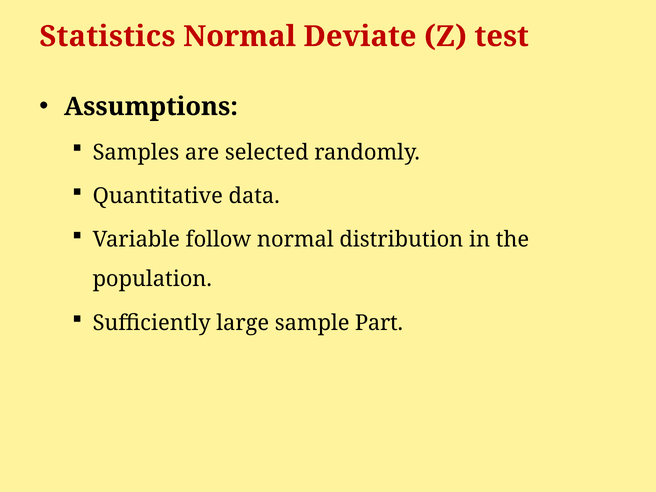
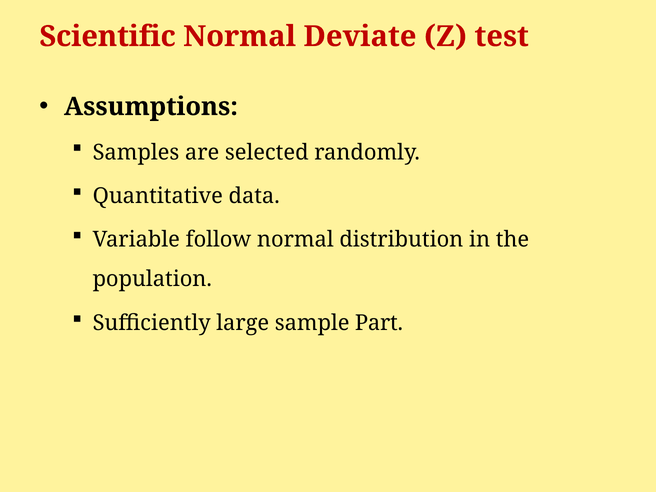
Statistics: Statistics -> Scientific
